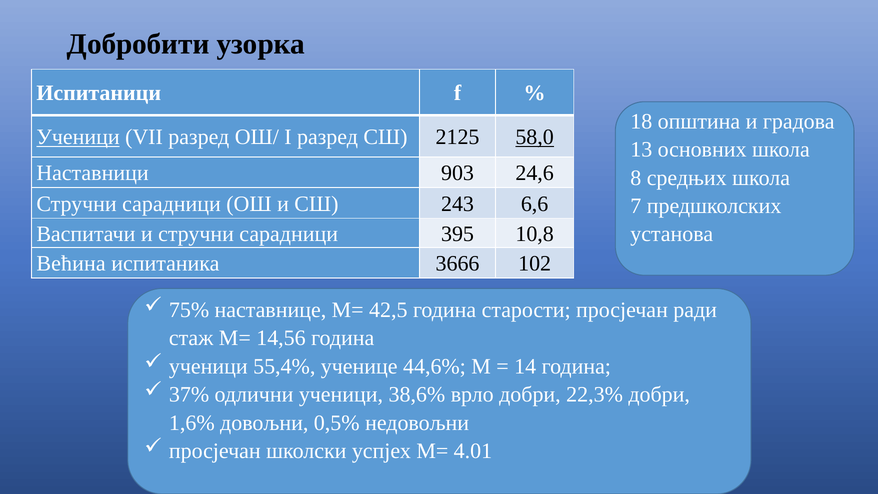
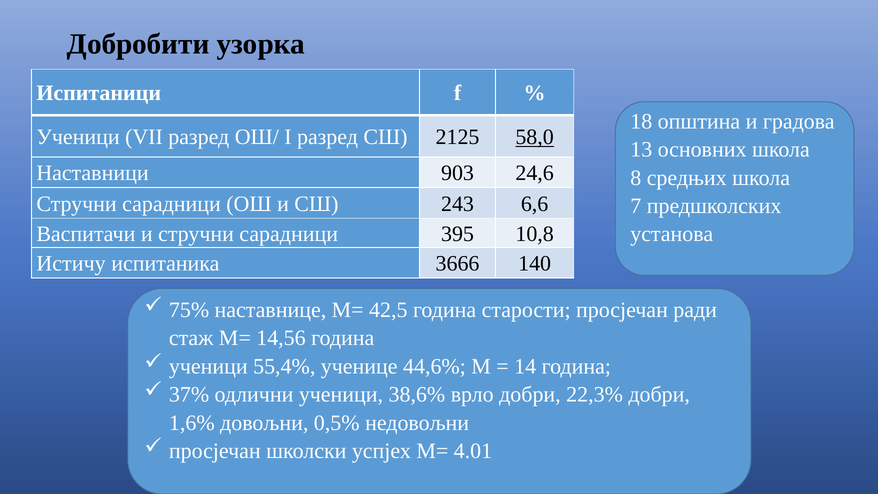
Ученици at (78, 137) underline: present -> none
Већина: Већина -> Истичу
102: 102 -> 140
